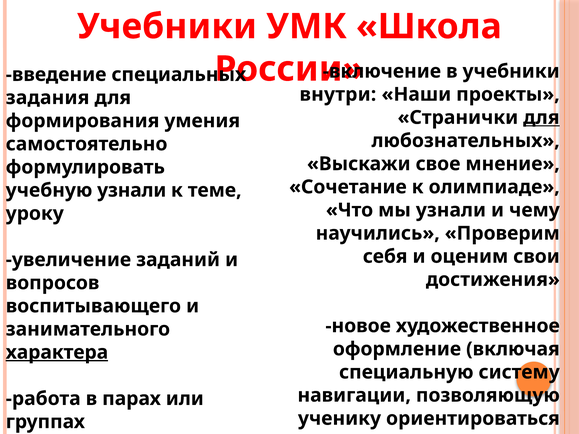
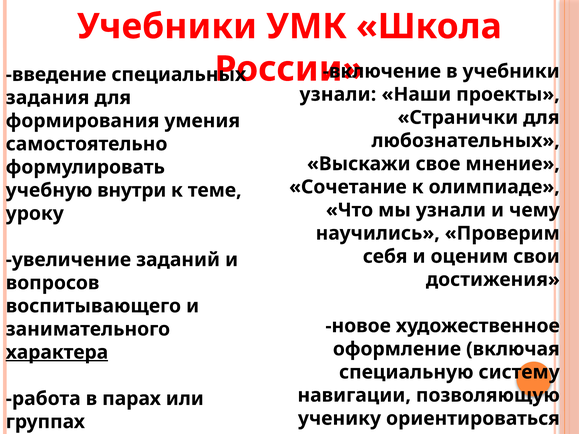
внутри at (338, 94): внутри -> узнали
для at (541, 118) underline: present -> none
учебную узнали: узнали -> внутри
